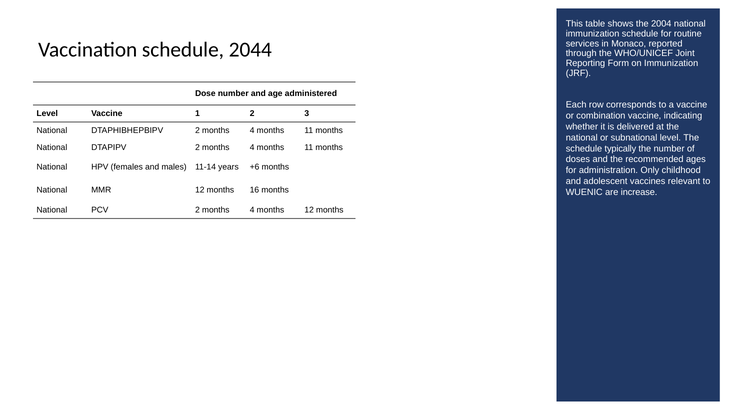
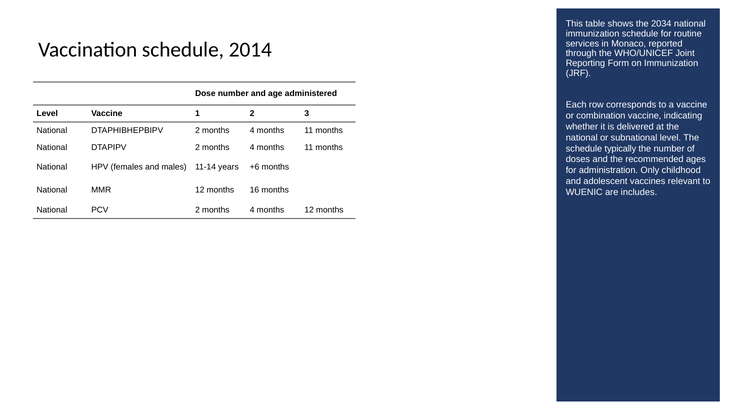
2004: 2004 -> 2034
2044: 2044 -> 2014
increase: increase -> includes
